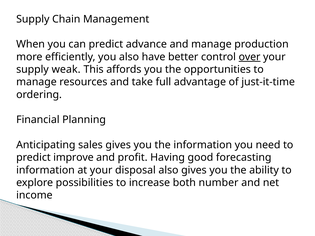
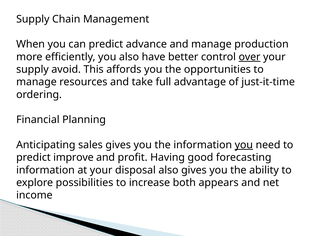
weak: weak -> avoid
you at (244, 145) underline: none -> present
number: number -> appears
